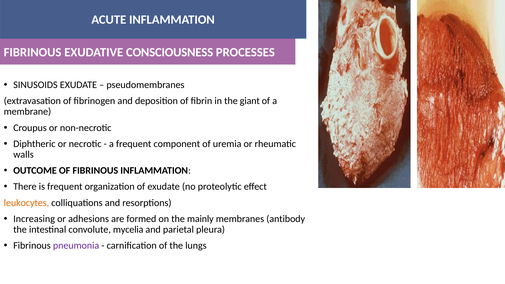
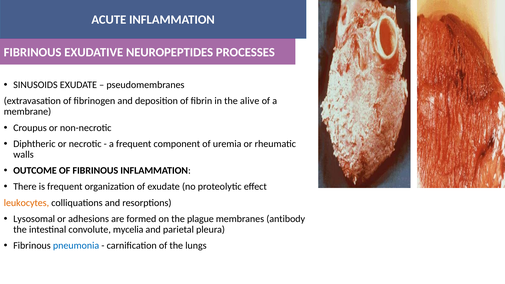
CONSCIOUSNESS: CONSCIOUSNESS -> NEUROPEPTIDES
giant: giant -> alive
Increasing: Increasing -> Lysosomal
mainly: mainly -> plague
pneumonia colour: purple -> blue
